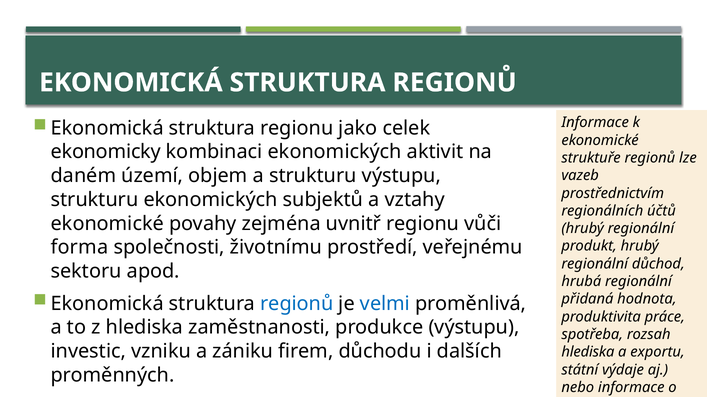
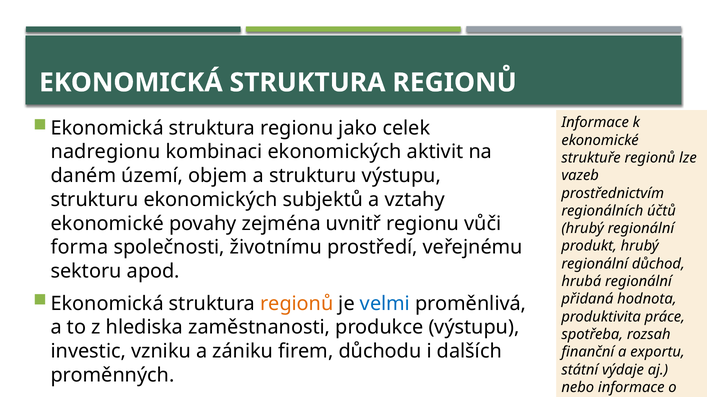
ekonomicky: ekonomicky -> nadregionu
regionů at (297, 304) colour: blue -> orange
hlediska at (588, 353): hlediska -> finanční
